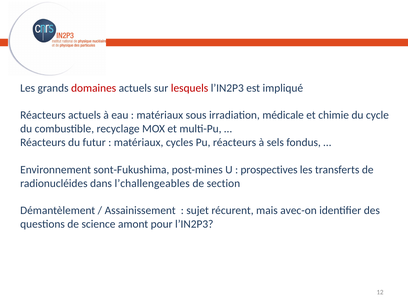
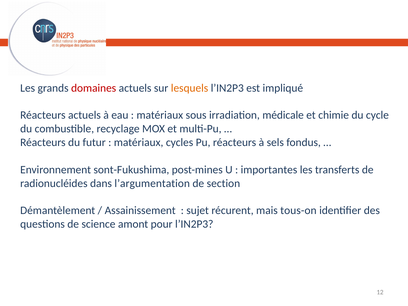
lesquels colour: red -> orange
prospectives: prospectives -> importantes
l’challengeables: l’challengeables -> l’argumentation
avec-on: avec-on -> tous-on
